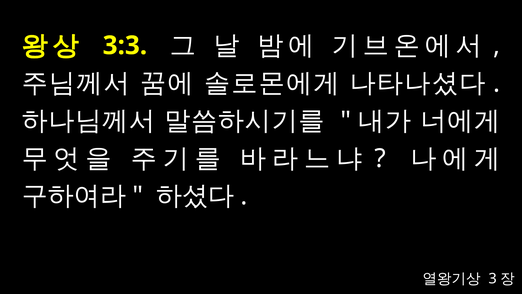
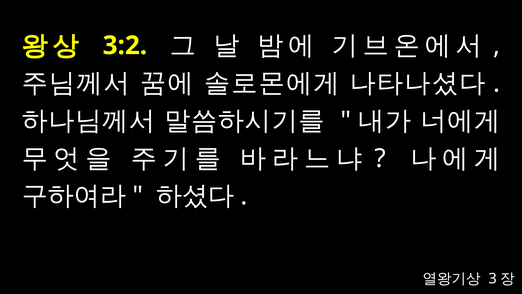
3:3: 3:3 -> 3:2
